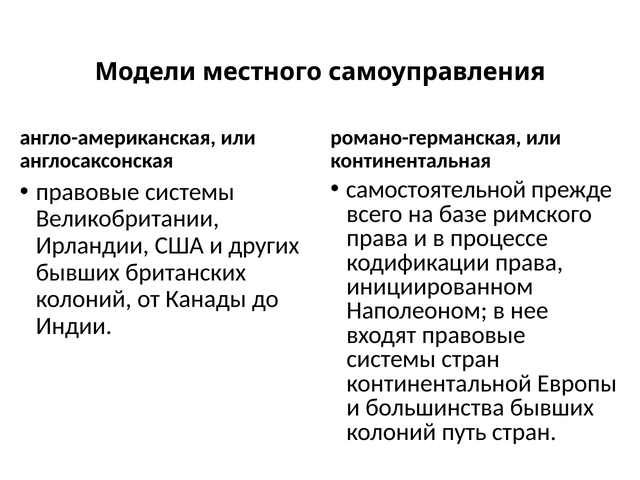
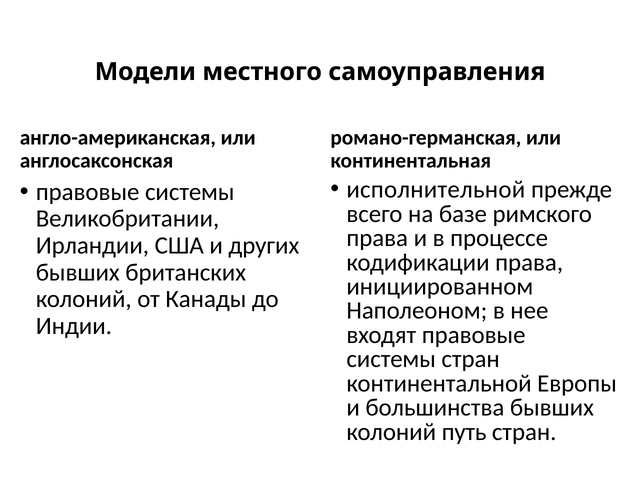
самостоятельной: самостоятельной -> исполнительной
